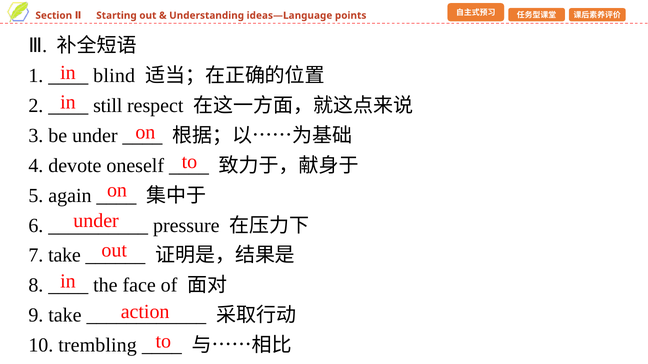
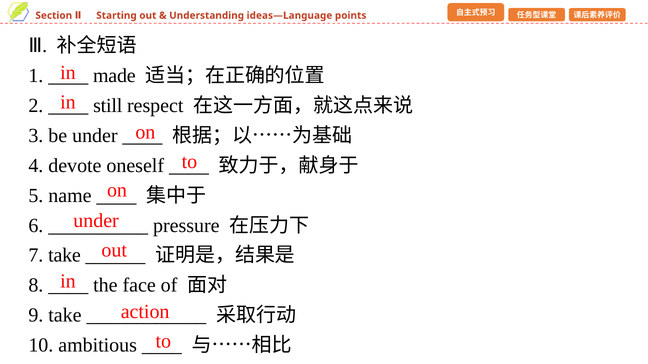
blind: blind -> made
again: again -> name
trembling: trembling -> ambitious
